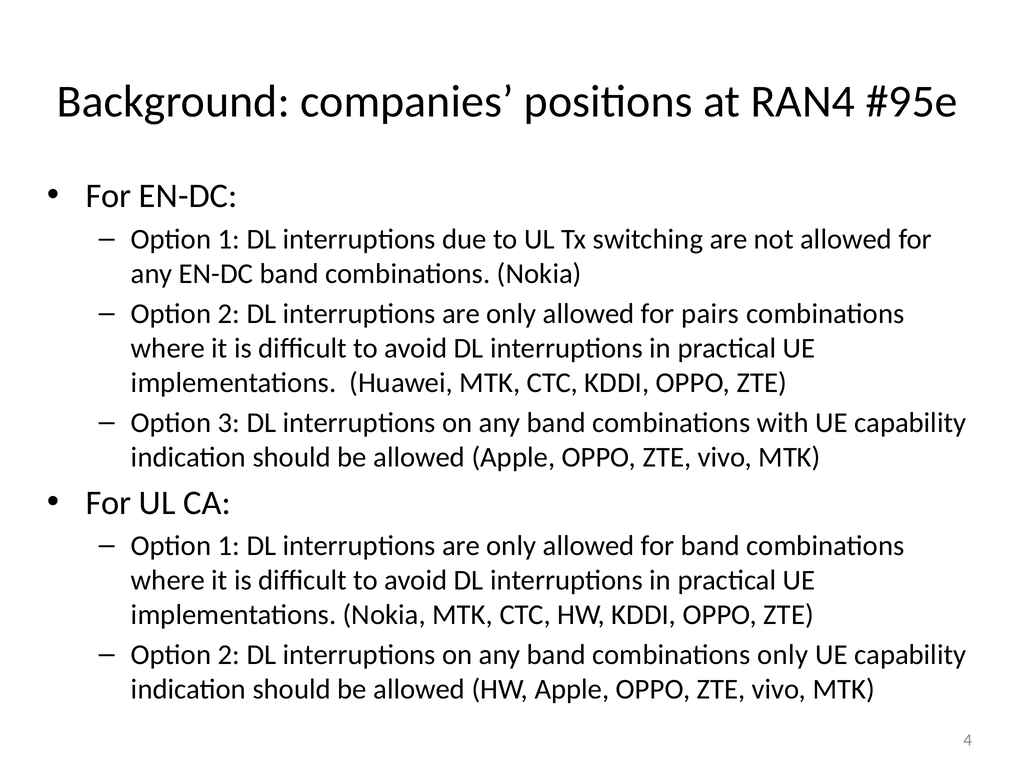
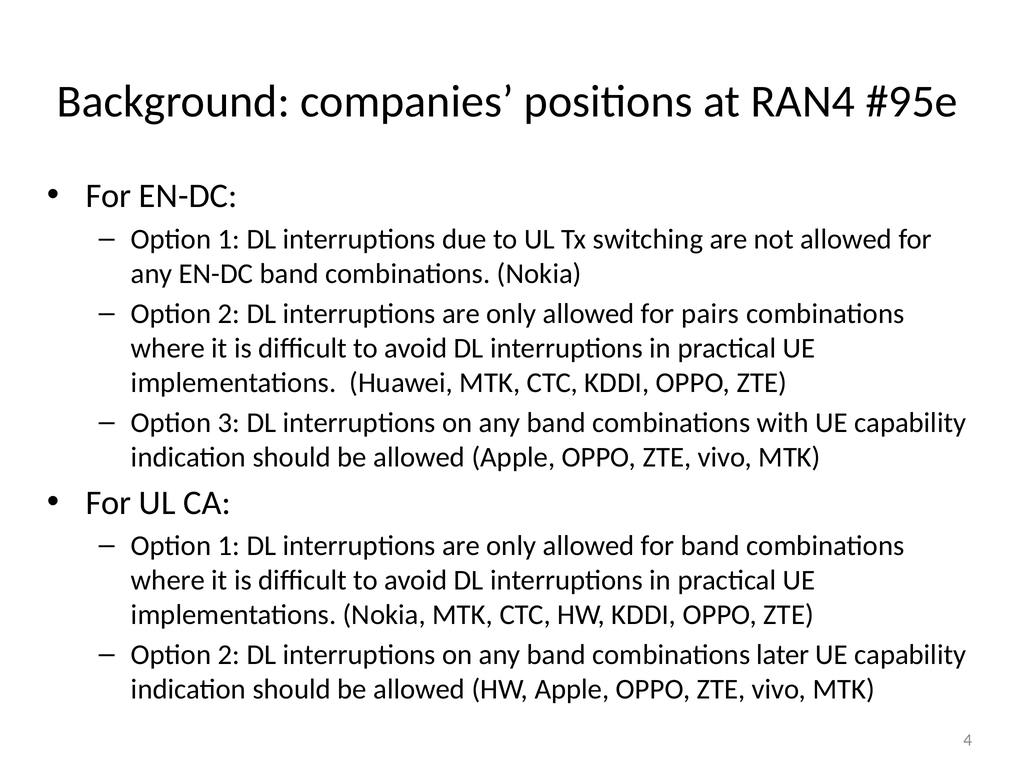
combinations only: only -> later
